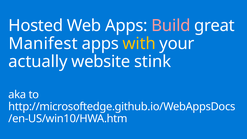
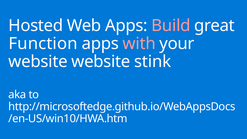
Manifest: Manifest -> Function
with colour: yellow -> pink
actually at (38, 62): actually -> website
